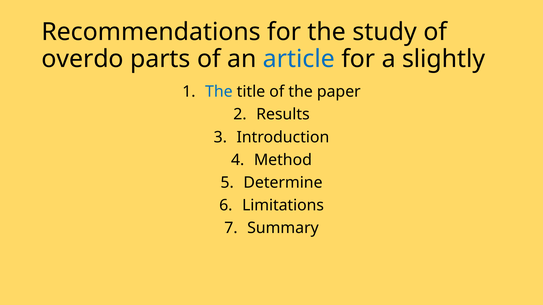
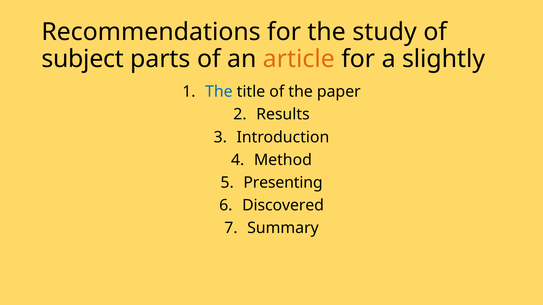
overdo: overdo -> subject
article colour: blue -> orange
Determine: Determine -> Presenting
Limitations: Limitations -> Discovered
